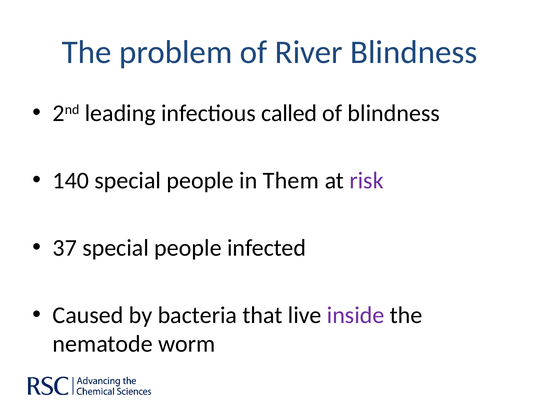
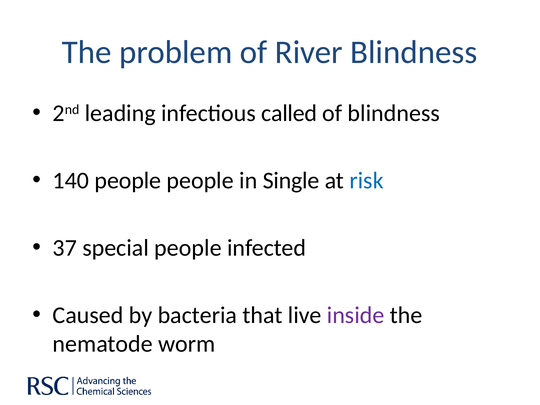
140 special: special -> people
Them: Them -> Single
risk colour: purple -> blue
